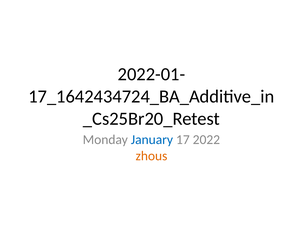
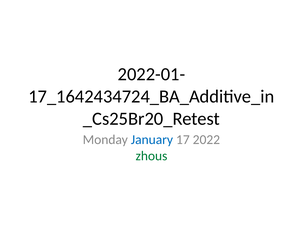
zhous colour: orange -> green
